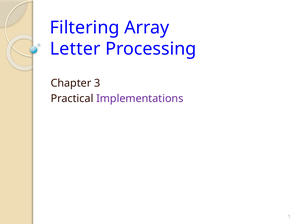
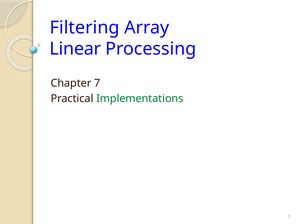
Letter: Letter -> Linear
3: 3 -> 7
Implementations colour: purple -> green
